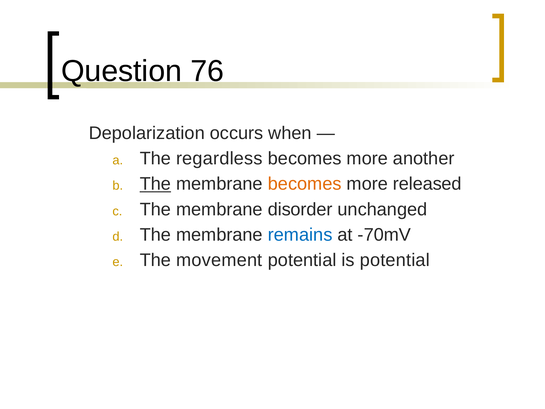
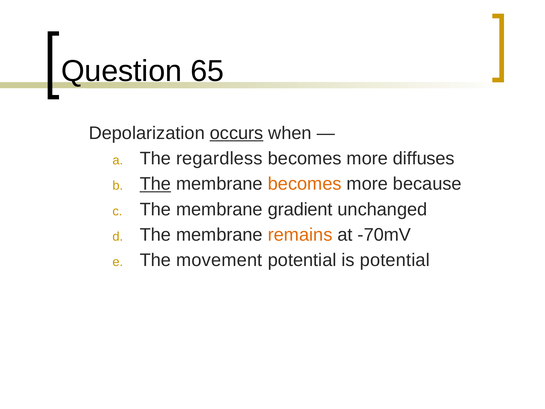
76: 76 -> 65
occurs underline: none -> present
another: another -> diffuses
released: released -> because
disorder: disorder -> gradient
remains colour: blue -> orange
